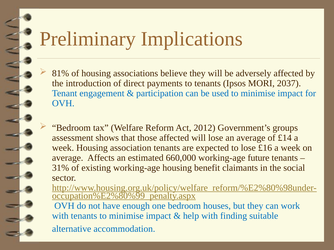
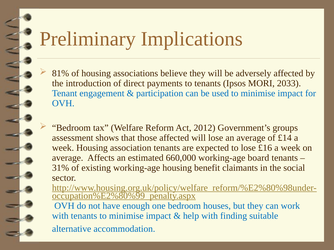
2037: 2037 -> 2033
future: future -> board
